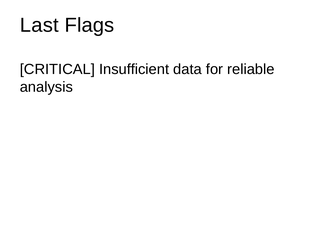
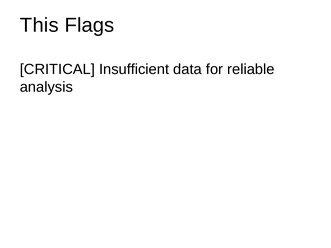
Last: Last -> This
